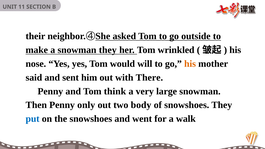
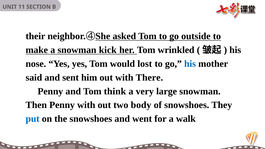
snowman they: they -> kick
will: will -> lost
his at (190, 64) colour: orange -> blue
Penny only: only -> with
